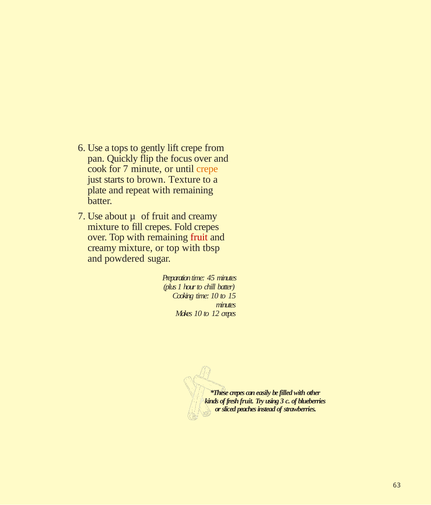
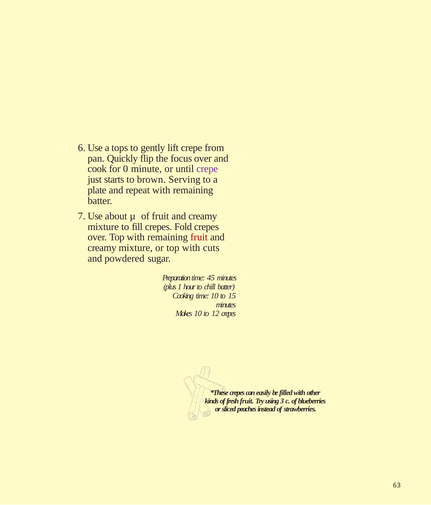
7: 7 -> 0
crepe at (207, 169) colour: orange -> purple
Texture: Texture -> Serving
tbsp: tbsp -> cuts
